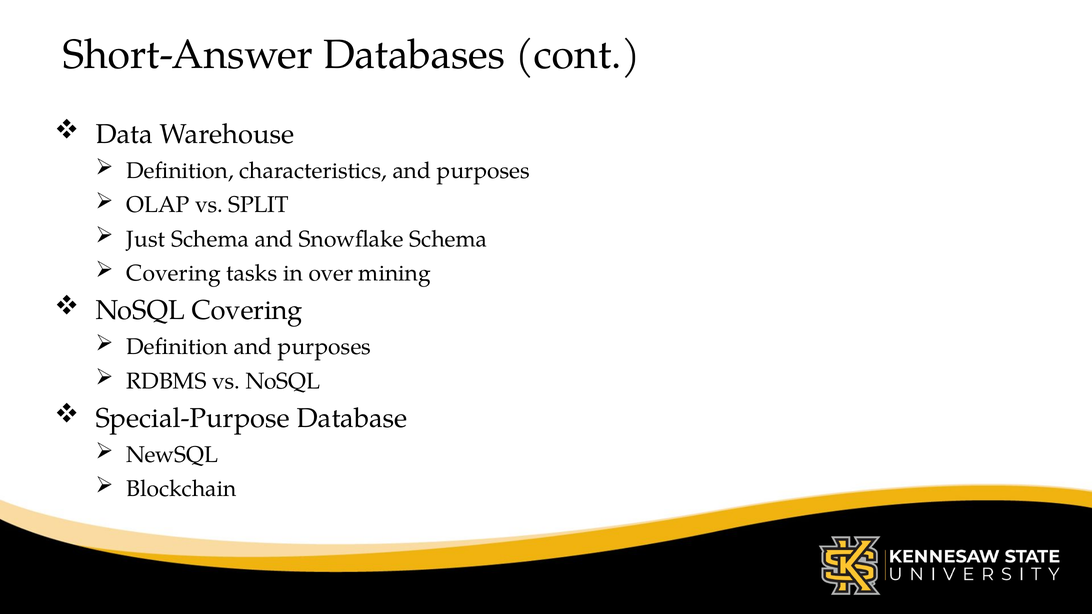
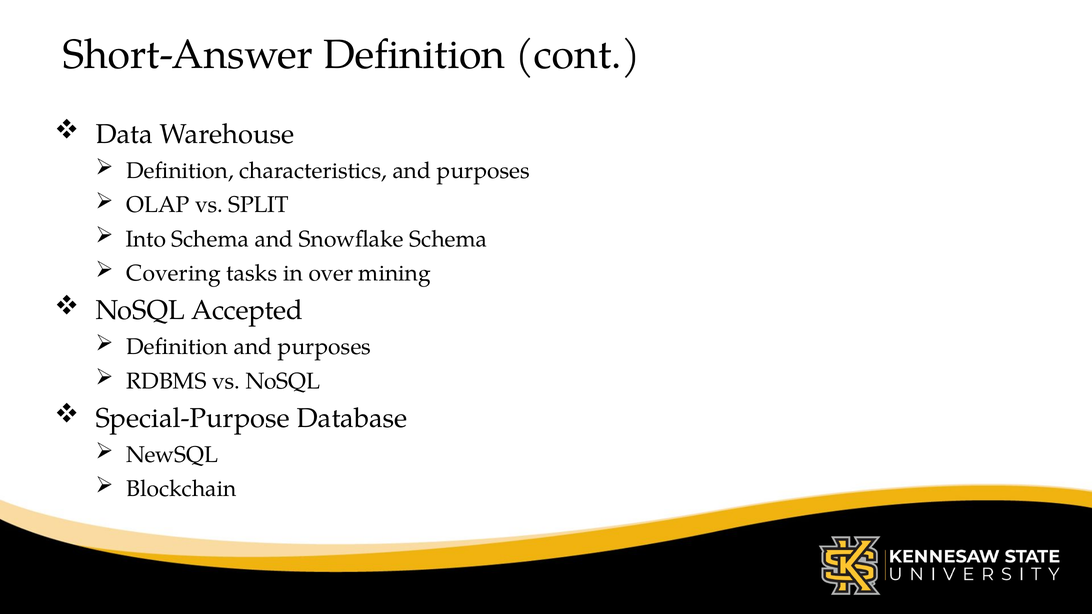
Short-Answer Databases: Databases -> Definition
Just: Just -> Into
NoSQL Covering: Covering -> Accepted
